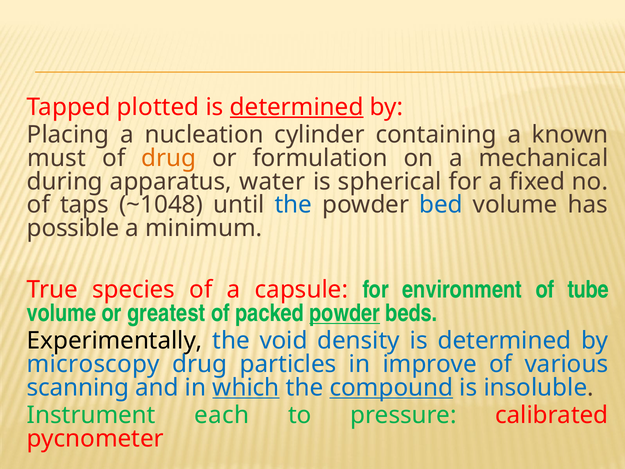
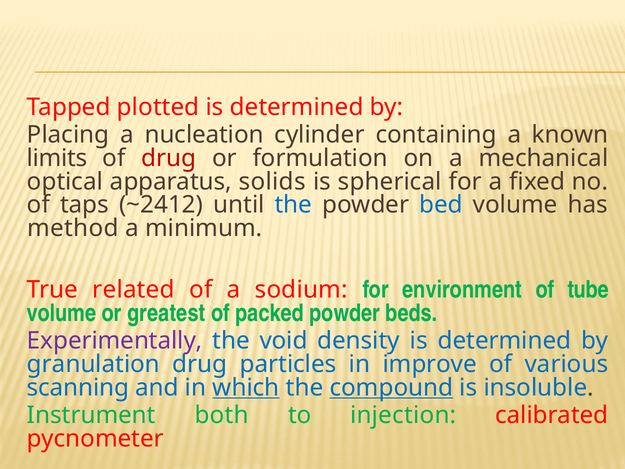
determined at (297, 107) underline: present -> none
must: must -> limits
drug at (169, 158) colour: orange -> red
during: during -> optical
water: water -> solids
~1048: ~1048 -> ~2412
possible: possible -> method
species: species -> related
capsule: capsule -> sodium
powder at (345, 313) underline: present -> none
Experimentally colour: black -> purple
microscopy: microscopy -> granulation
each: each -> both
pressure: pressure -> injection
